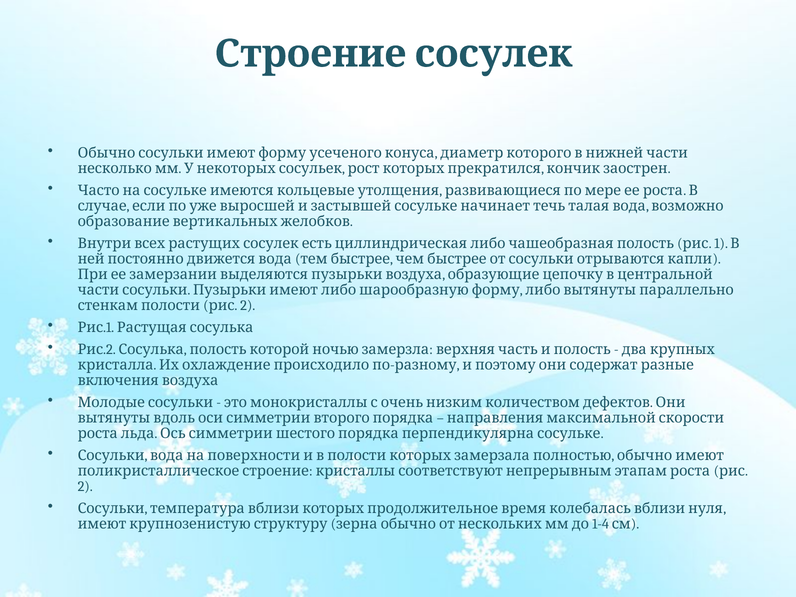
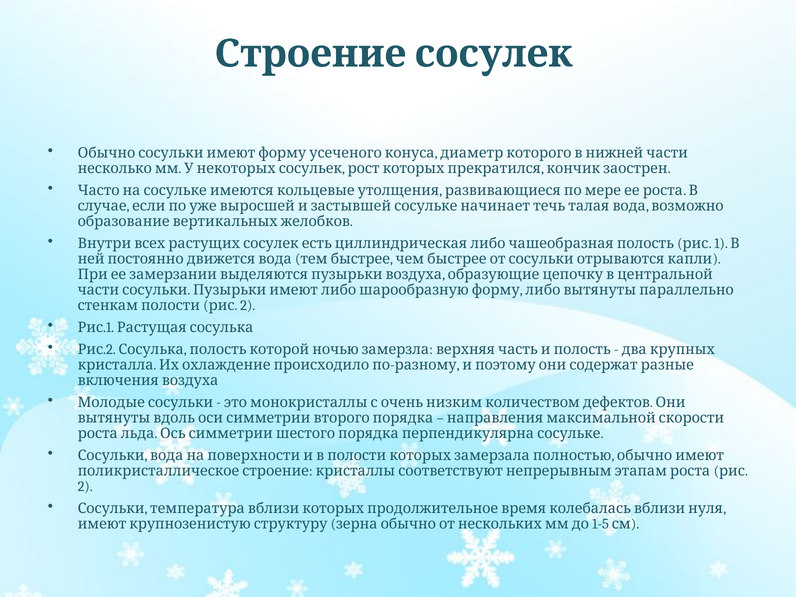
1-4: 1-4 -> 1-5
